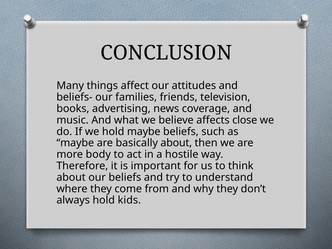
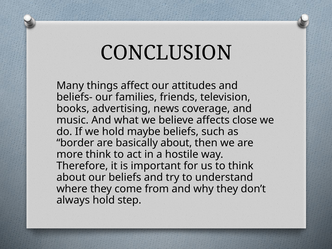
maybe at (75, 143): maybe -> border
more body: body -> think
kids: kids -> step
